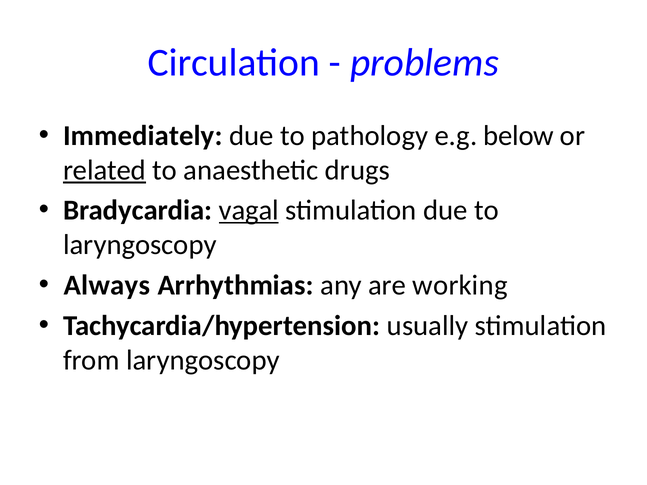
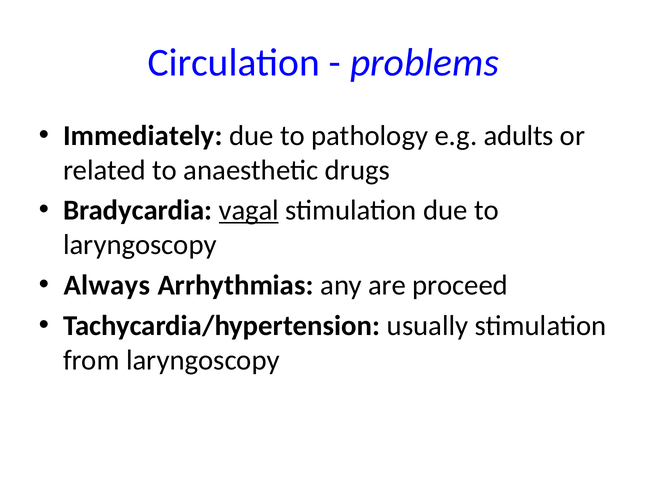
below: below -> adults
related underline: present -> none
working: working -> proceed
